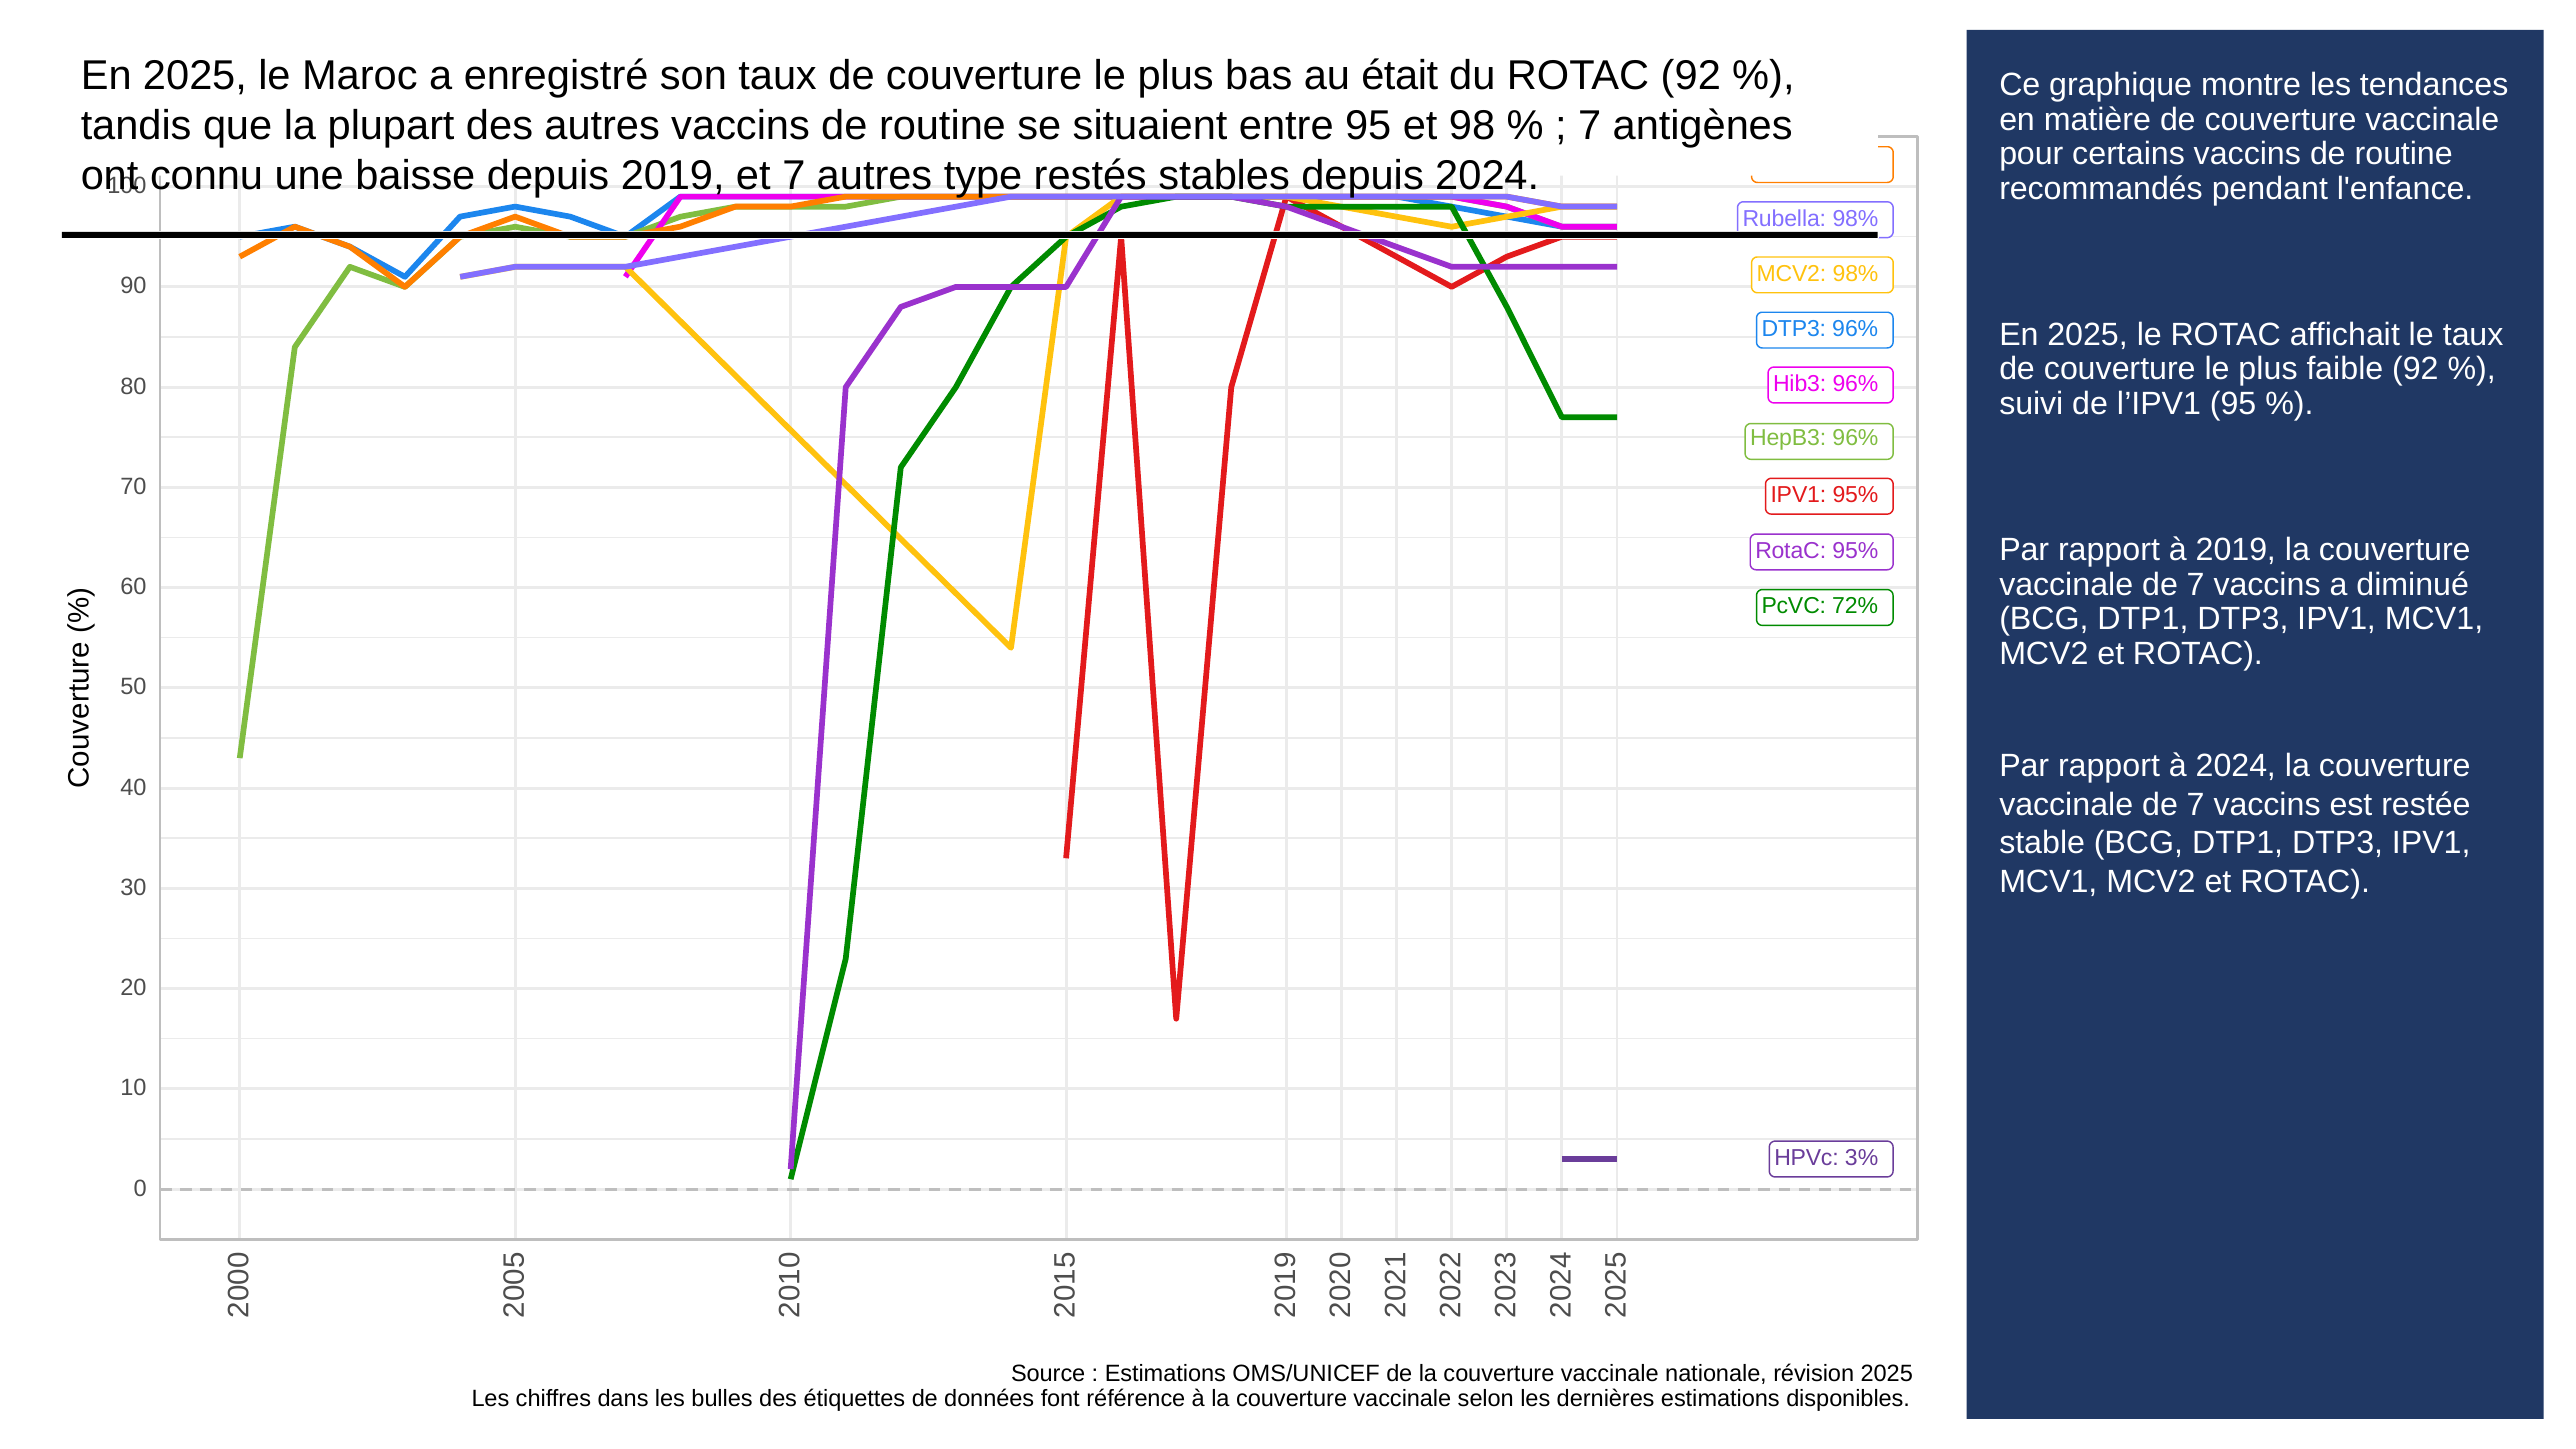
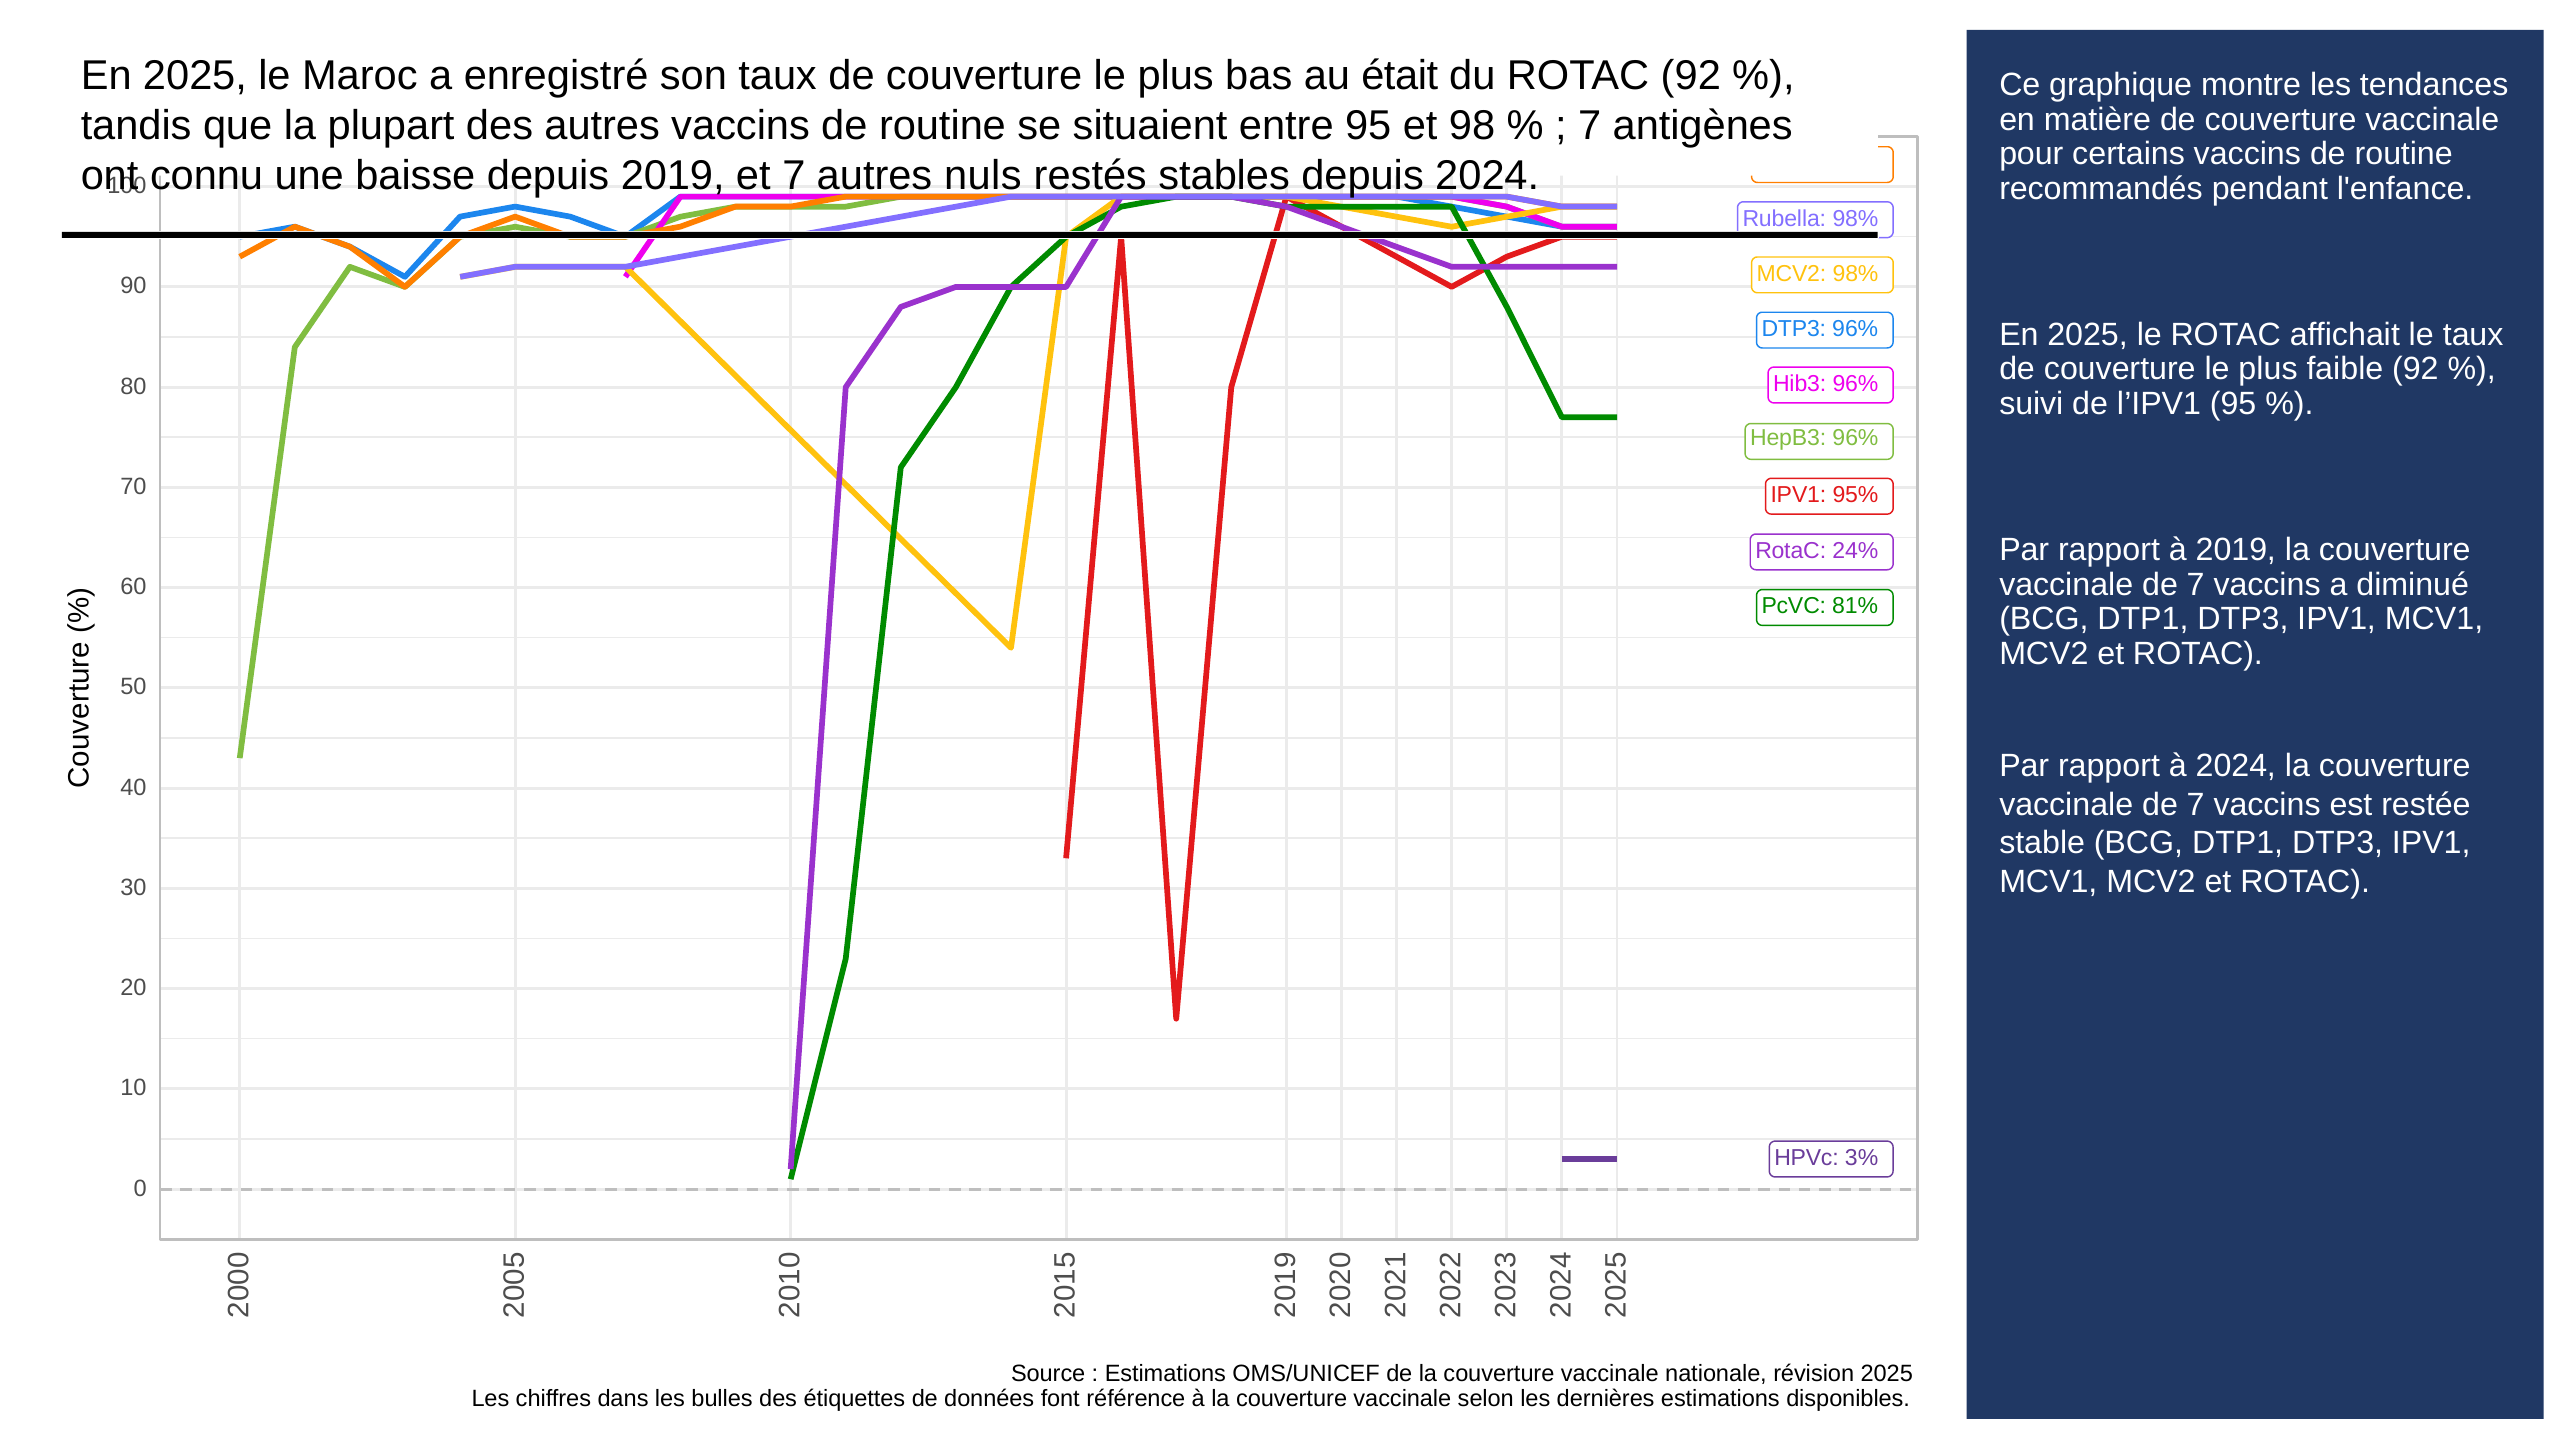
type: type -> nuls
RotaC 95%: 95% -> 24%
72%: 72% -> 81%
